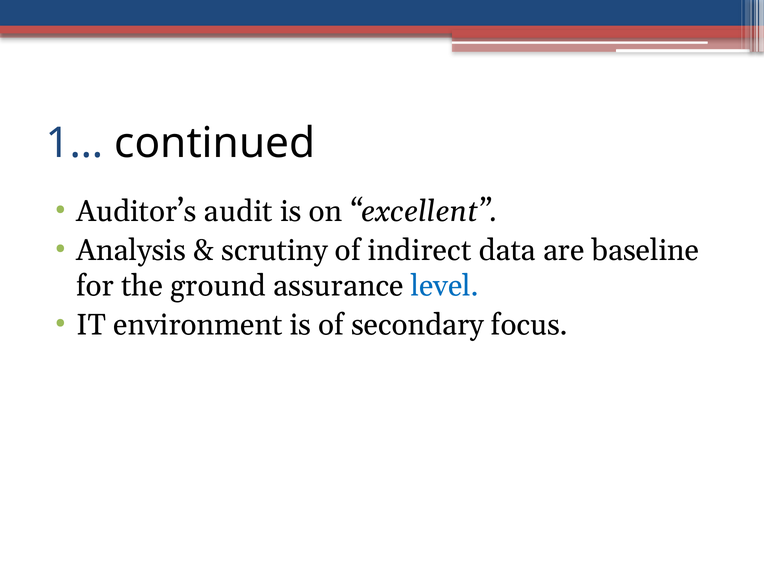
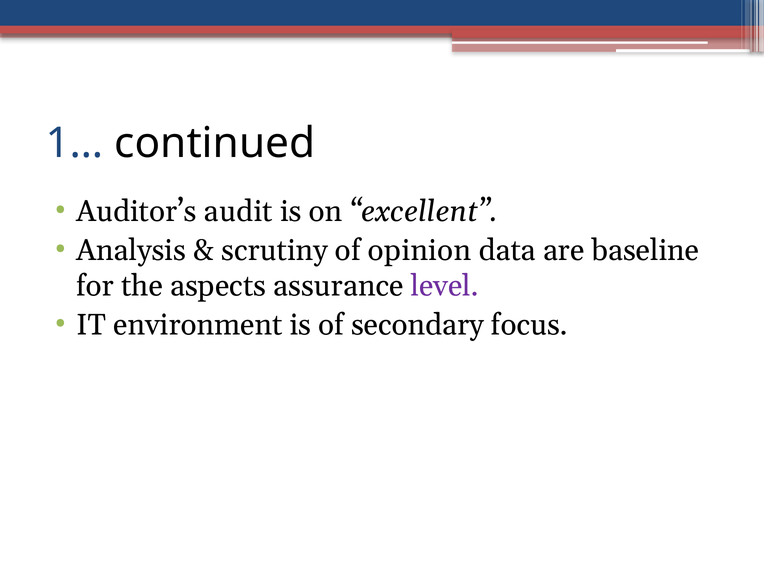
indirect: indirect -> opinion
ground: ground -> aspects
level colour: blue -> purple
